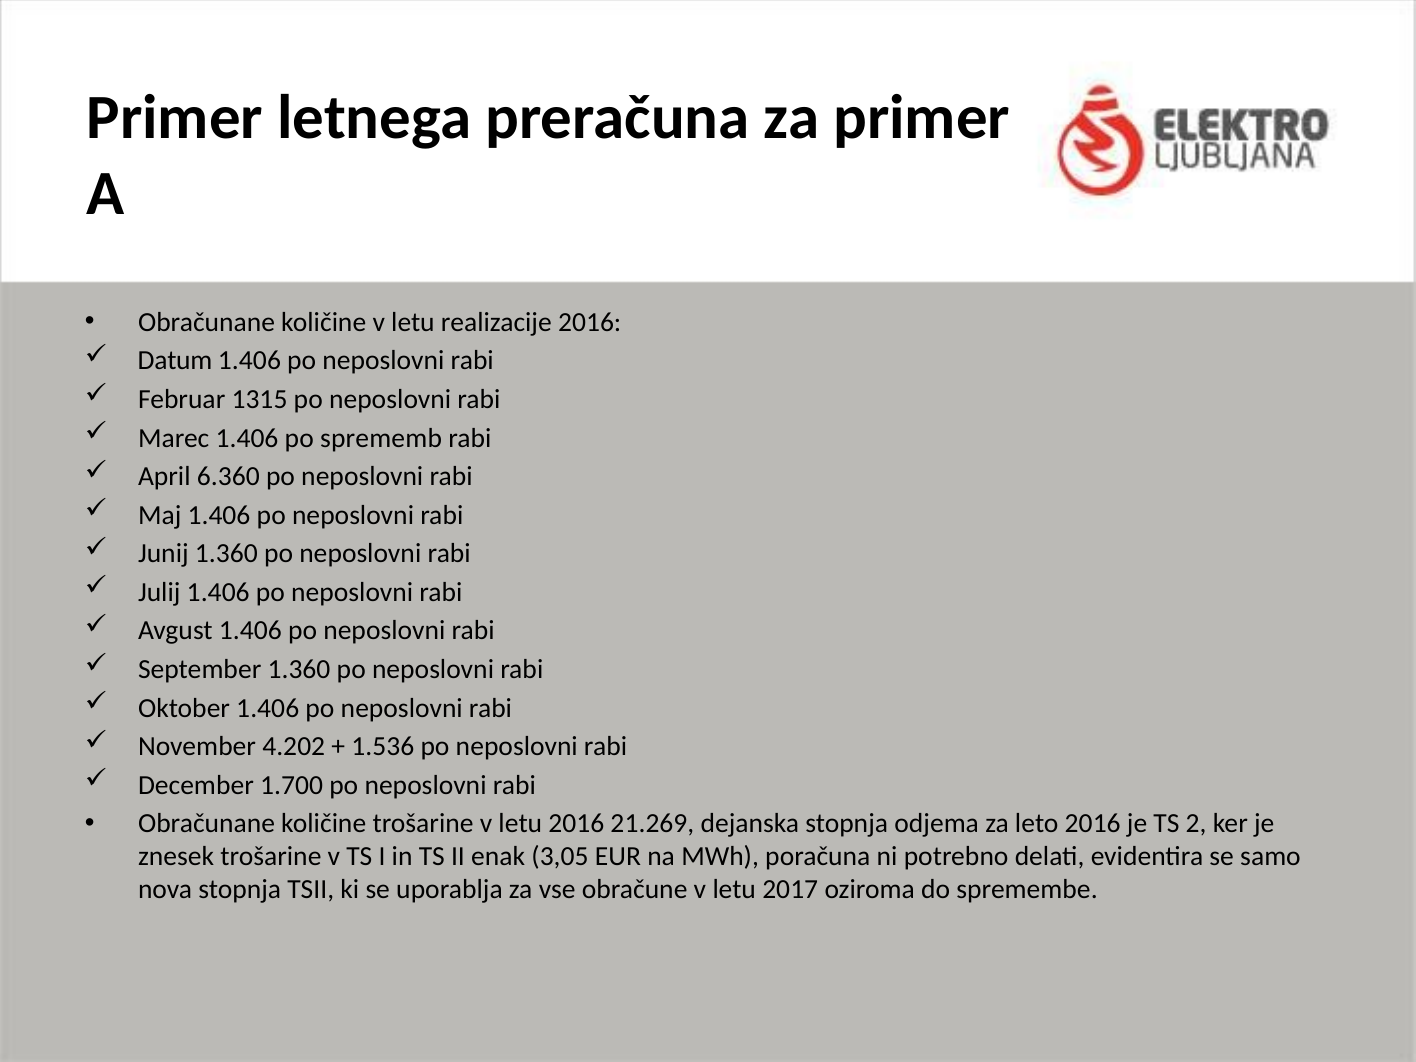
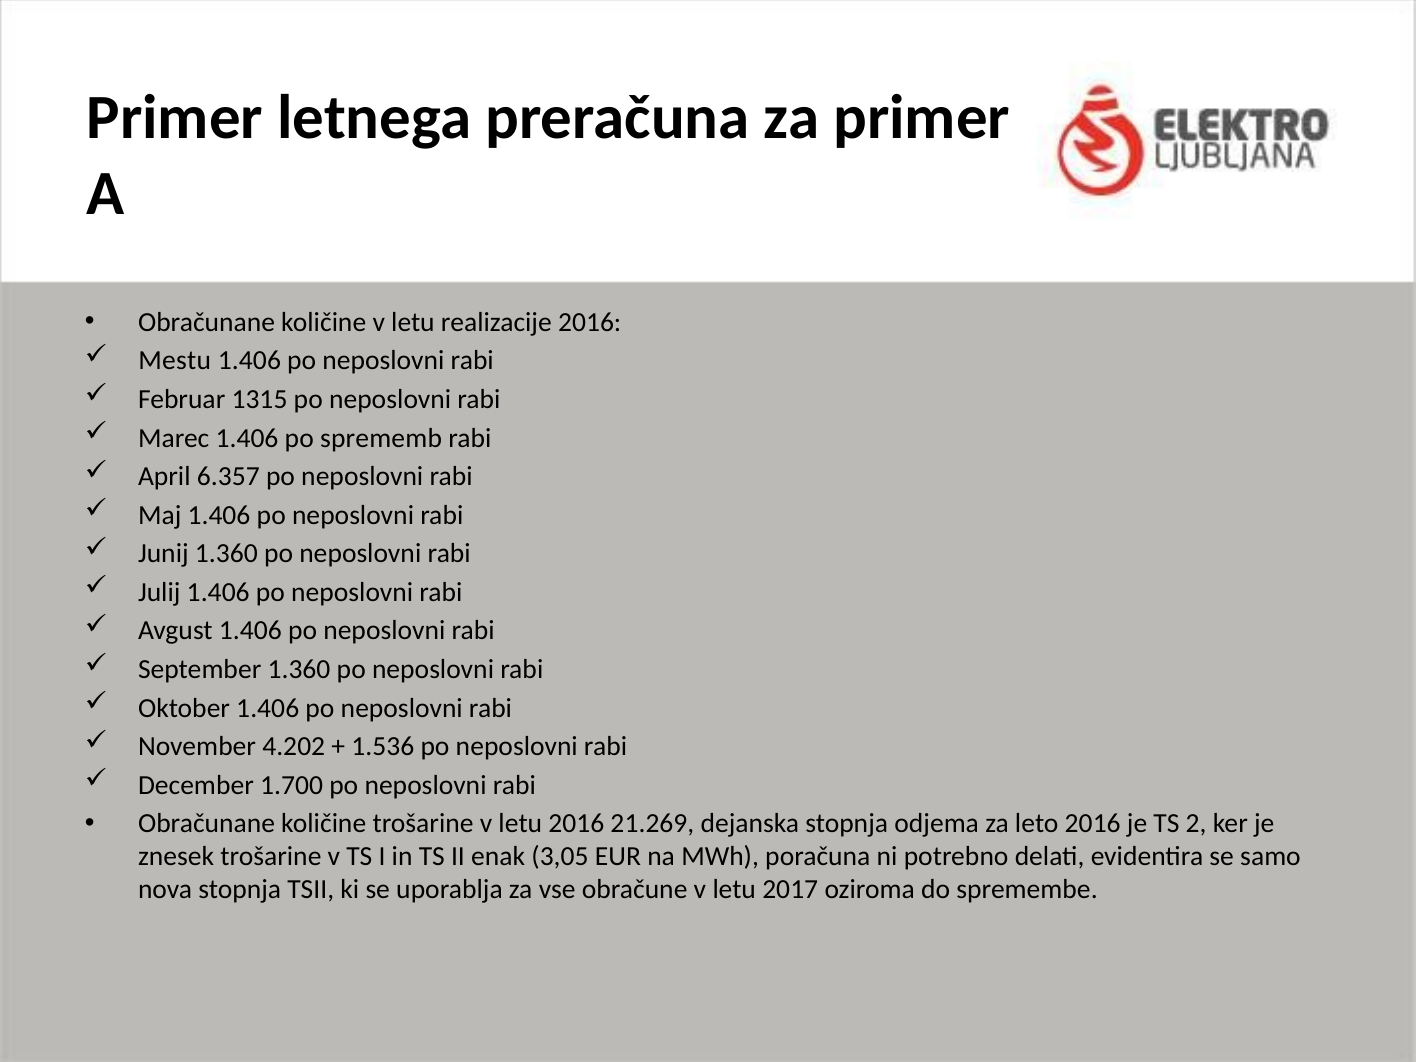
Datum: Datum -> Mestu
6.360: 6.360 -> 6.357
